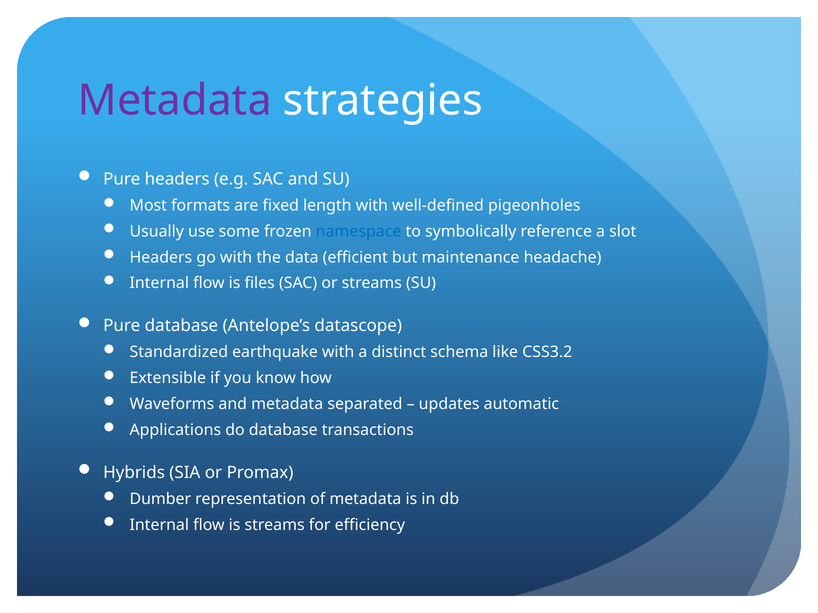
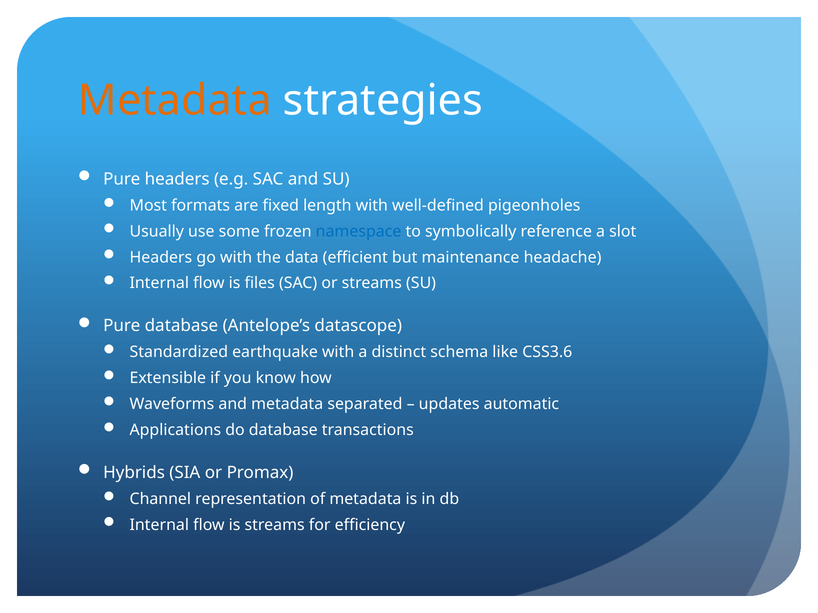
Metadata at (175, 100) colour: purple -> orange
CSS3.2: CSS3.2 -> CSS3.6
Dumber: Dumber -> Channel
